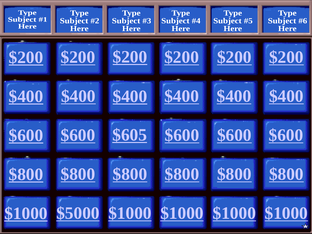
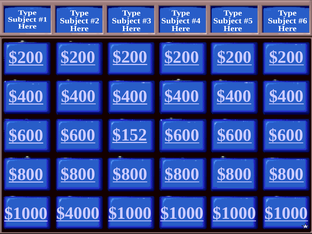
$605: $605 -> $152
$5000: $5000 -> $4000
